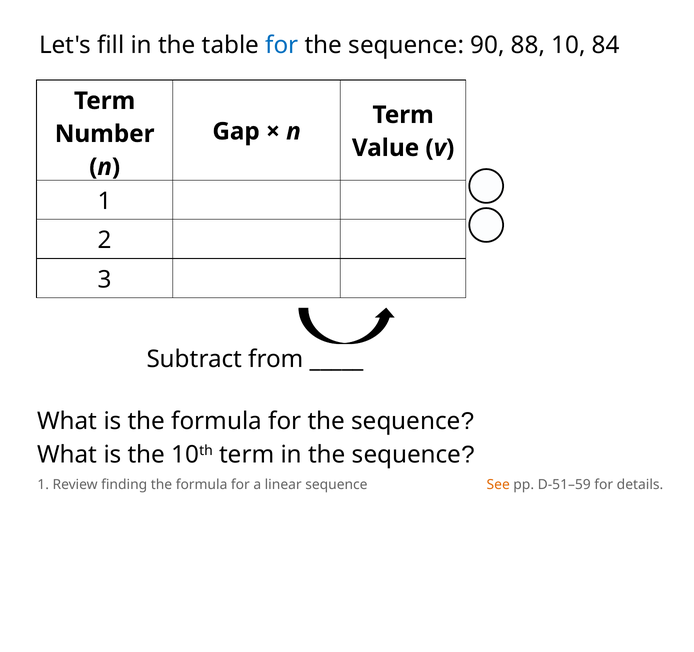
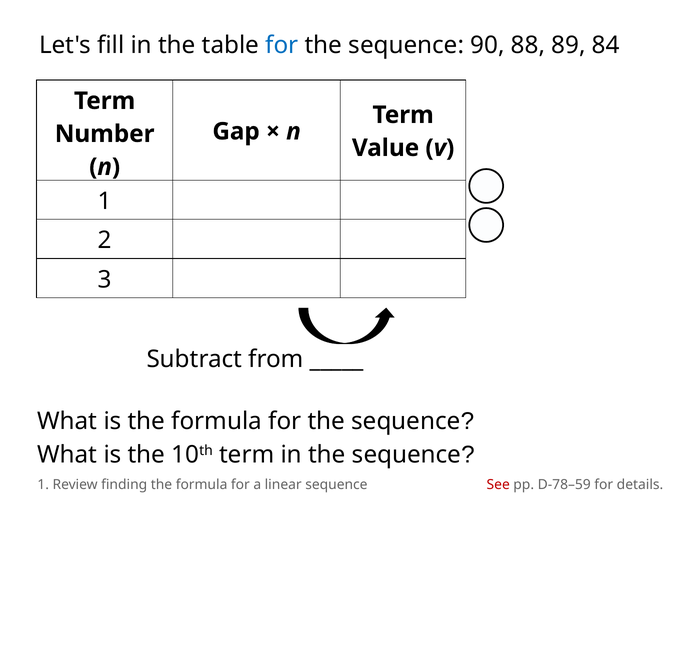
10: 10 -> 89
See colour: orange -> red
D-51–59: D-51–59 -> D-78–59
